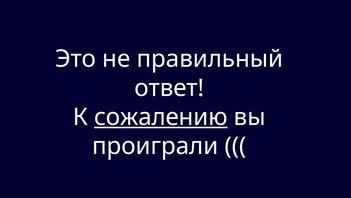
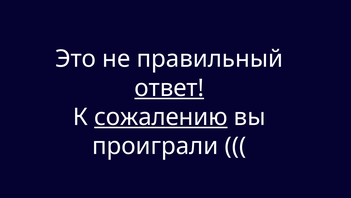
ответ underline: none -> present
